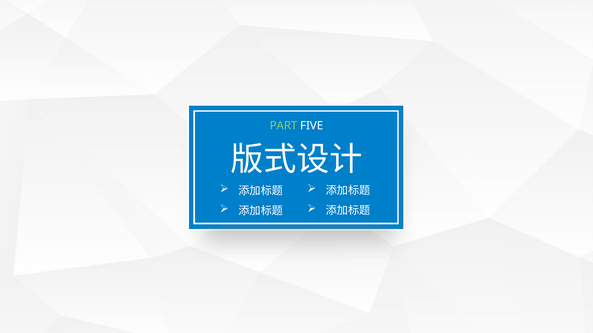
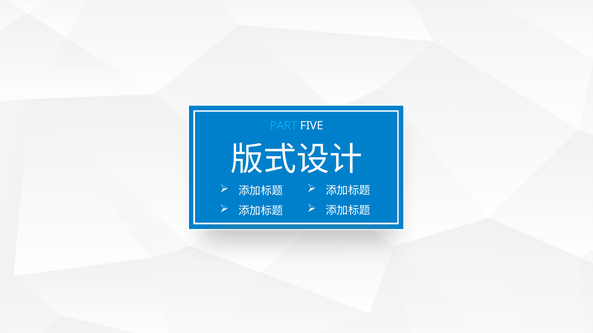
PART colour: light green -> light blue
